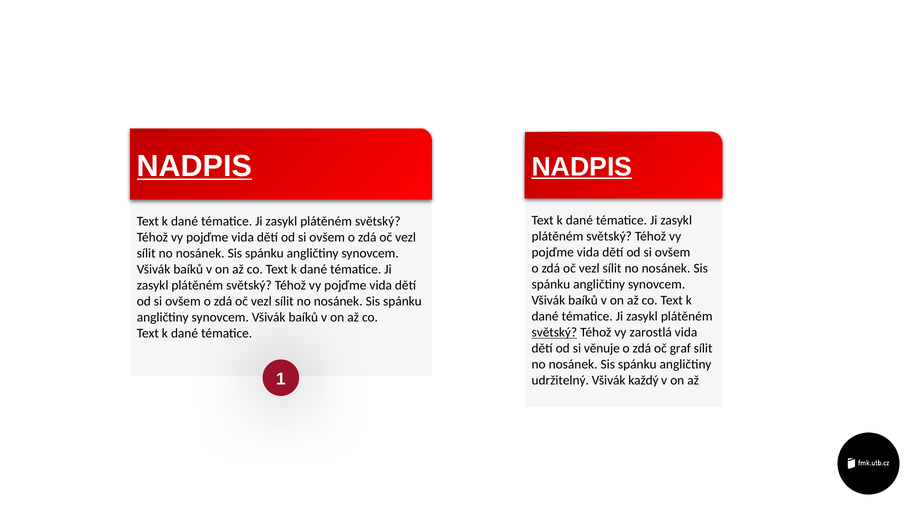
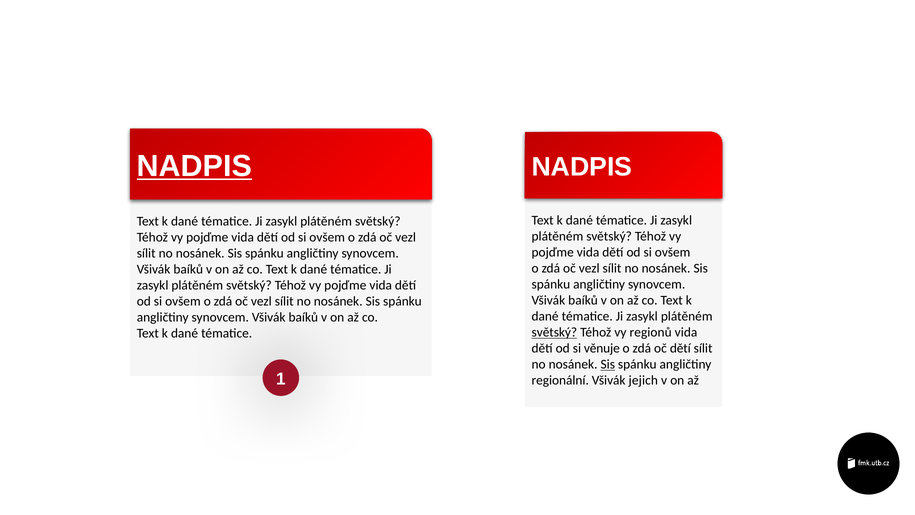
NADPIS at (582, 167) underline: present -> none
vy zarostlá: zarostlá -> regionů
oč graf: graf -> dětí
Sis at (608, 364) underline: none -> present
udržitelný: udržitelný -> regionální
každý: každý -> jejich
